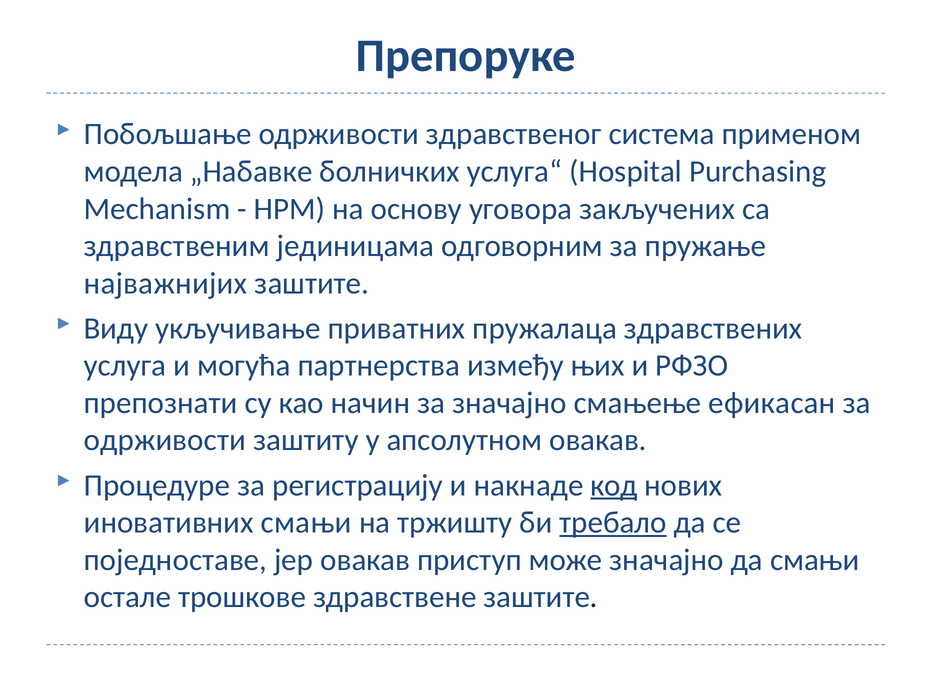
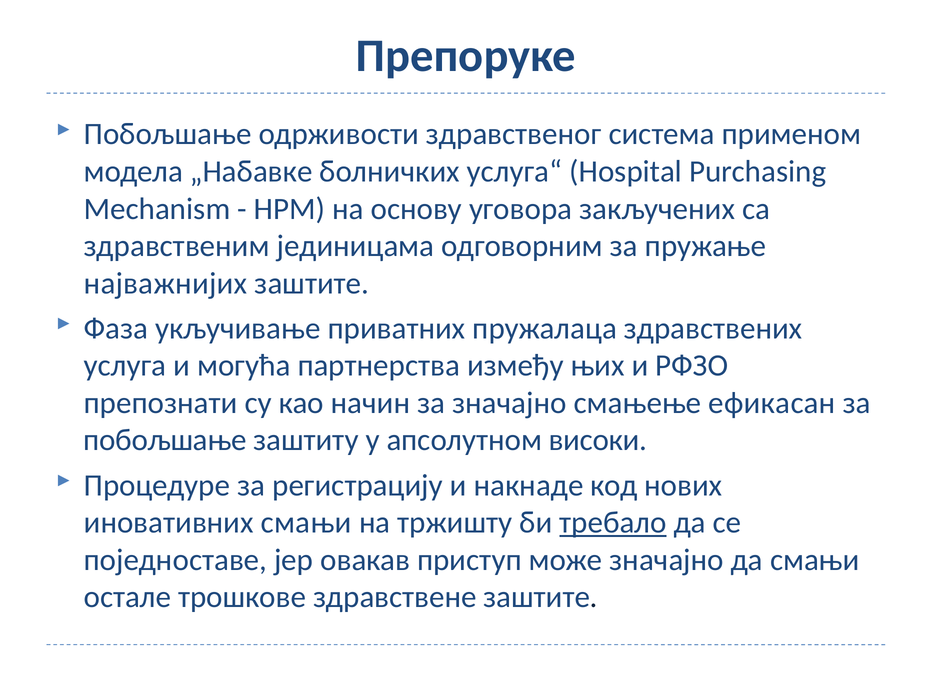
Виду: Виду -> Фаза
одрживости at (165, 440): одрживости -> побољшање
апсолутном овакав: овакав -> високи
код underline: present -> none
